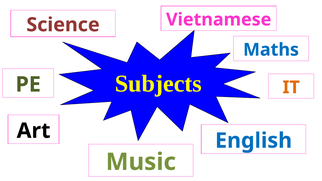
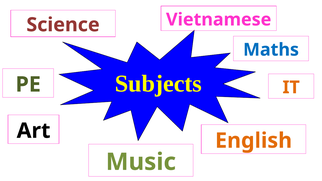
English colour: blue -> orange
